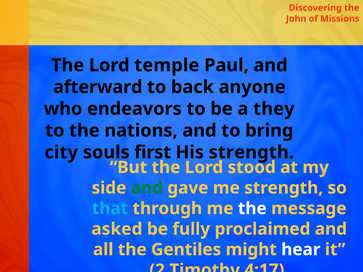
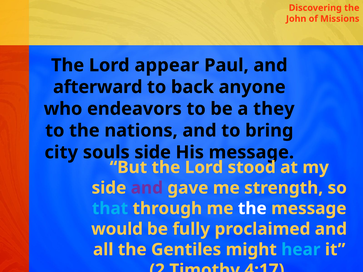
temple: temple -> appear
souls first: first -> side
His strength: strength -> message
and at (147, 188) colour: green -> purple
asked: asked -> would
hear colour: white -> light blue
